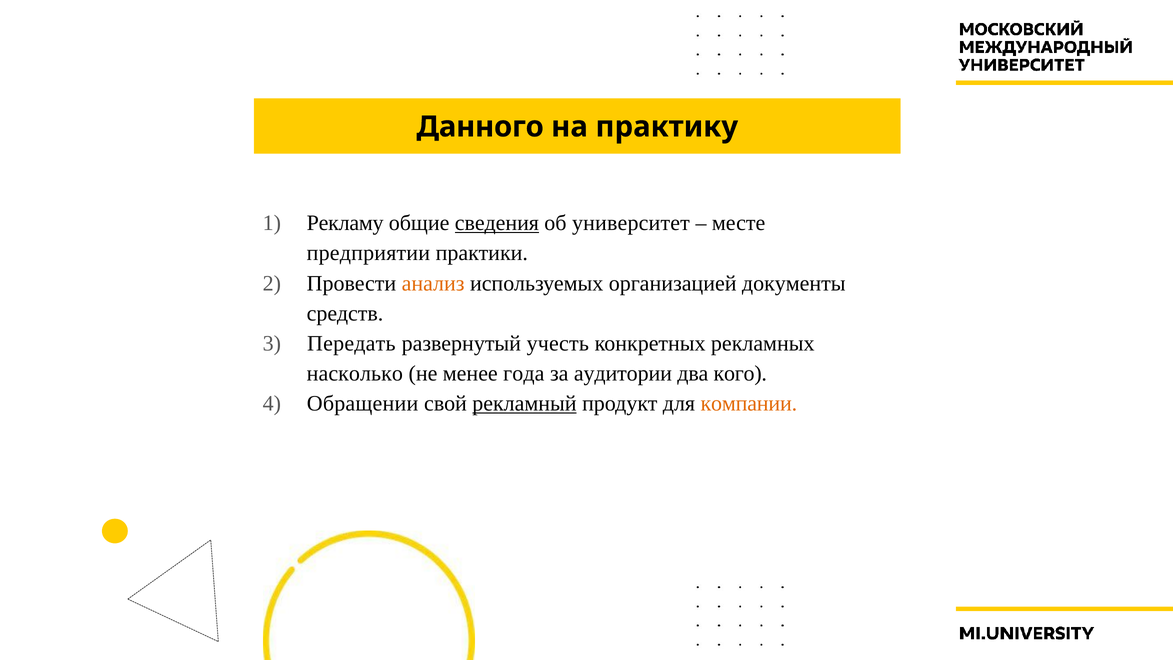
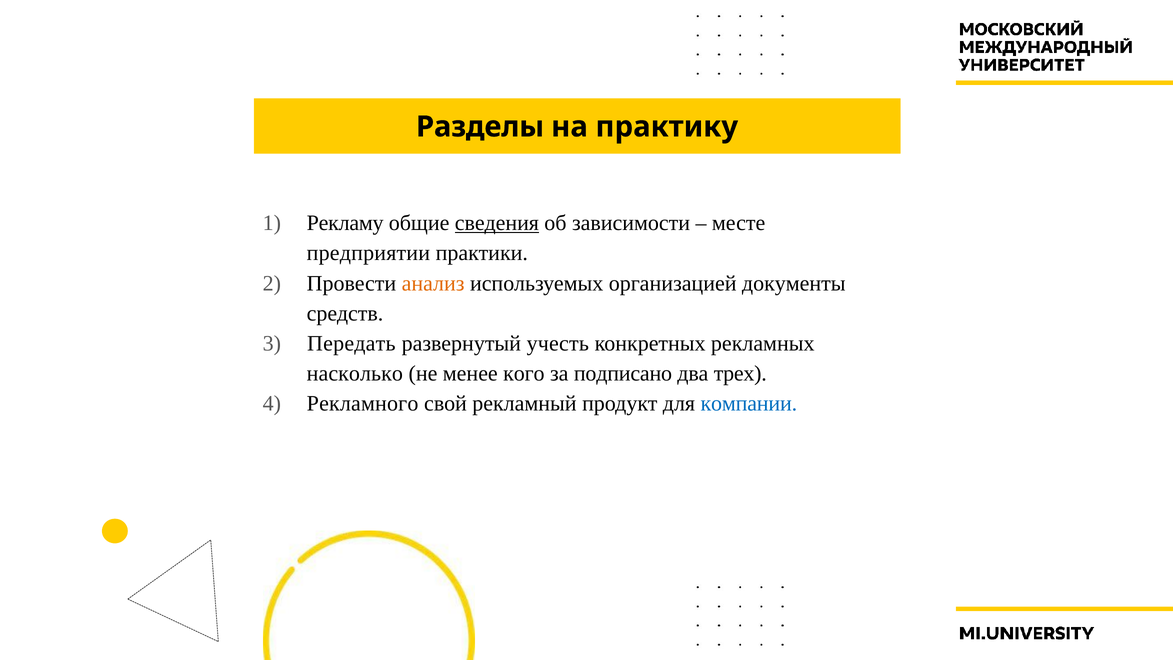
Данного: Данного -> Разделы
университет: университет -> зависимости
года: года -> кого
аудитории: аудитории -> подписано
кого: кого -> трех
Обращении: Обращении -> Рекламного
рекламный underline: present -> none
компании colour: orange -> blue
